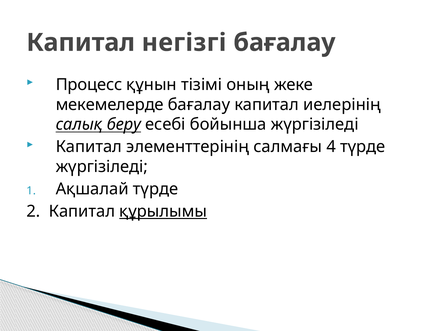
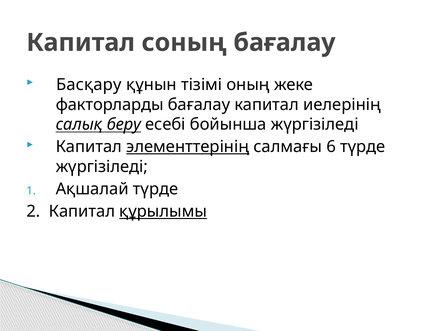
негізгі: негізгі -> соның
Процесс: Процесс -> Басқару
мекемелерде: мекемелерде -> факторларды
элементтерінің underline: none -> present
4: 4 -> 6
